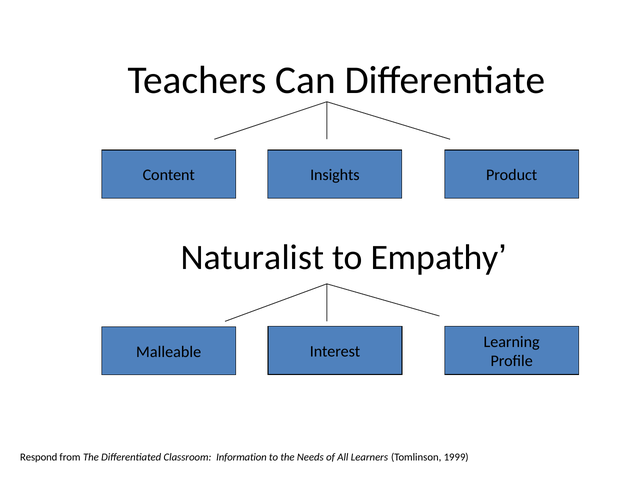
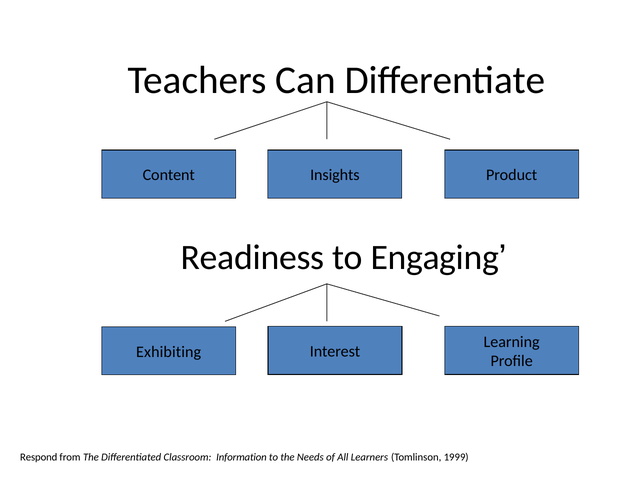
Naturalist: Naturalist -> Readiness
Empathy: Empathy -> Engaging
Malleable: Malleable -> Exhibiting
